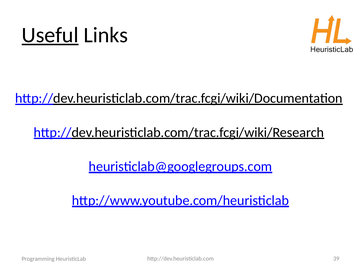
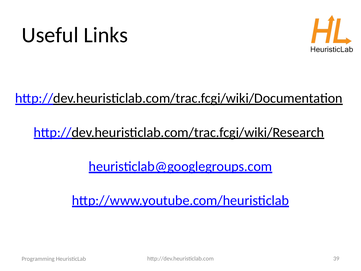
Useful underline: present -> none
